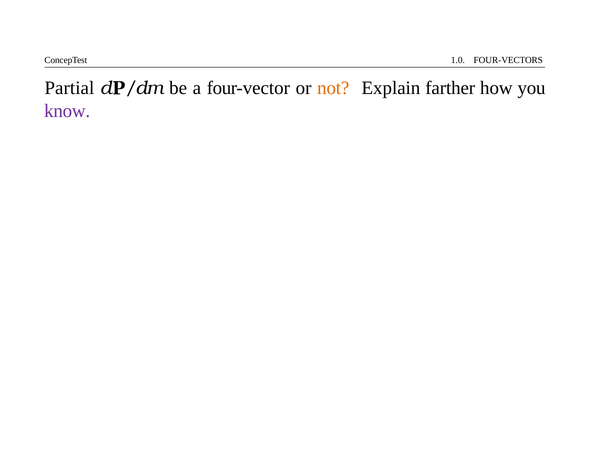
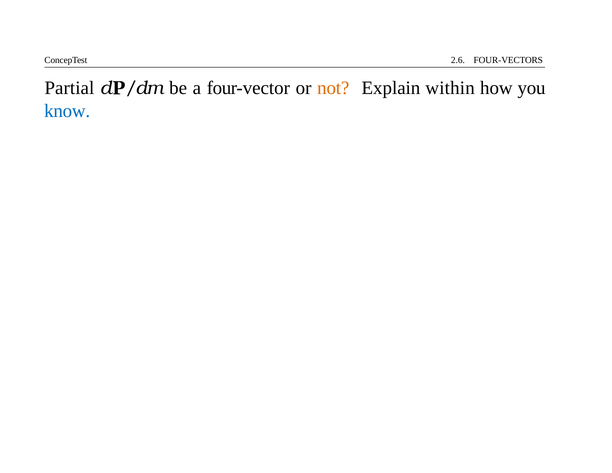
1.0: 1.0 -> 2.6
farther: farther -> within
know colour: purple -> blue
